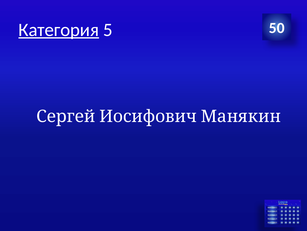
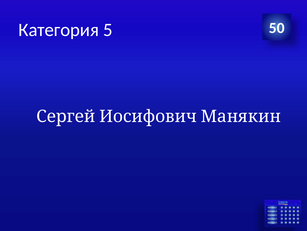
Категория underline: present -> none
